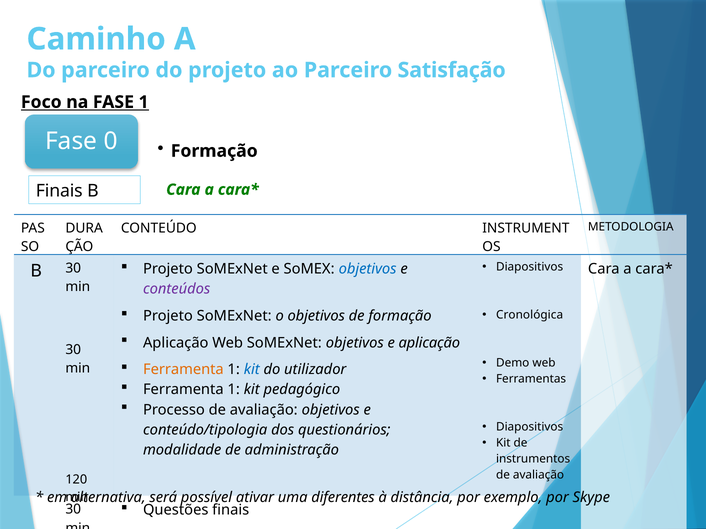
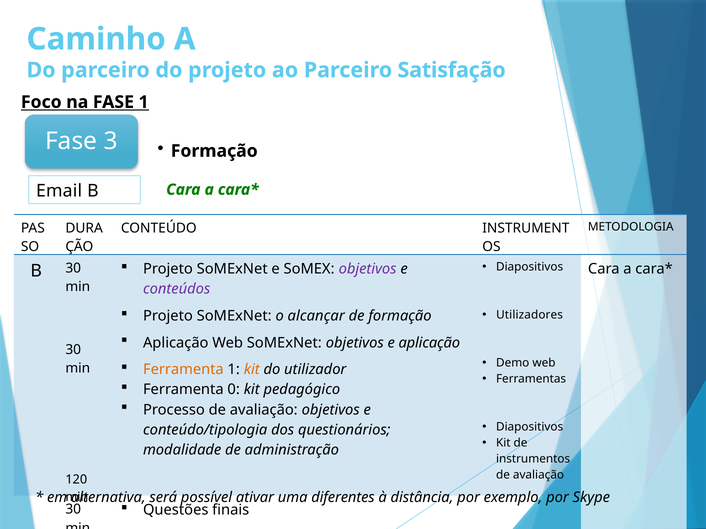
0: 0 -> 3
Finais at (59, 191): Finais -> Email
objetivos at (368, 269) colour: blue -> purple
o objetivos: objetivos -> alcançar
Cronológica: Cronológica -> Utilizadores
kit at (252, 370) colour: blue -> orange
1 at (234, 390): 1 -> 0
